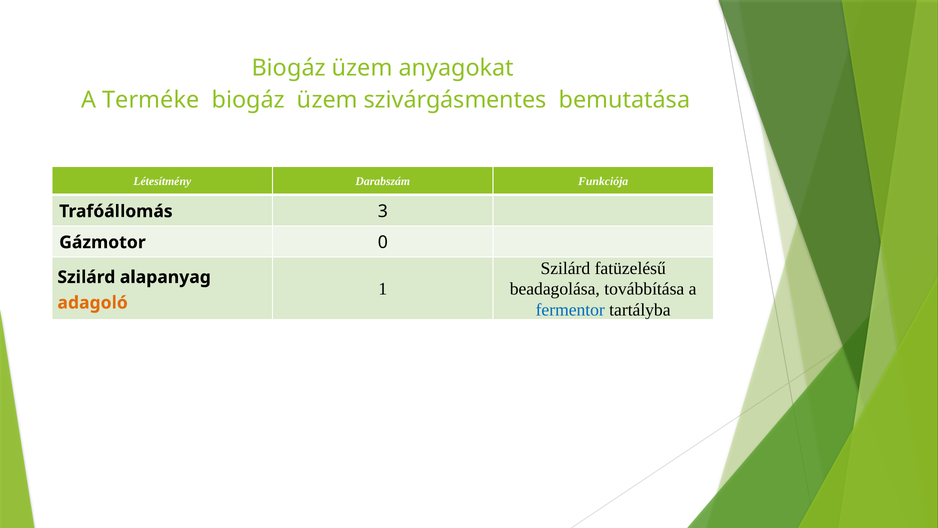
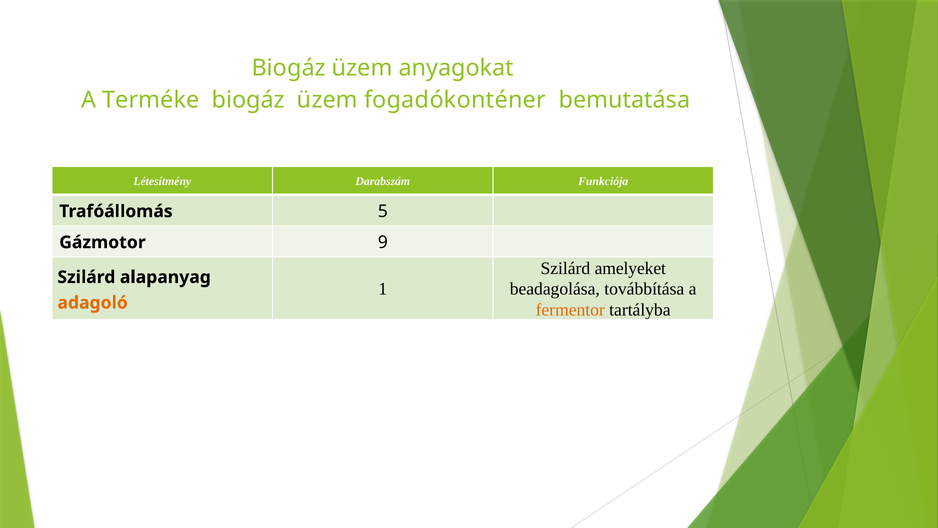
szivárgásmentes: szivárgásmentes -> fogadókonténer
3: 3 -> 5
0: 0 -> 9
fatüzelésű: fatüzelésű -> amelyeket
fermentor colour: blue -> orange
